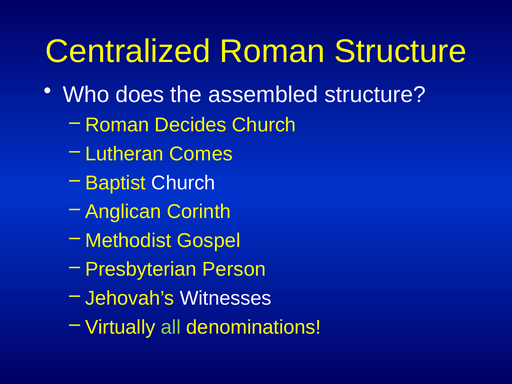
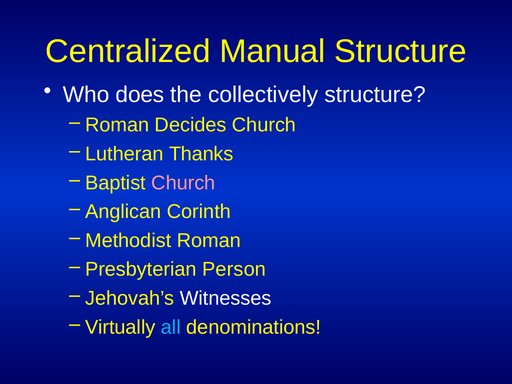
Centralized Roman: Roman -> Manual
assembled: assembled -> collectively
Comes: Comes -> Thanks
Church at (183, 183) colour: white -> pink
Methodist Gospel: Gospel -> Roman
all colour: light green -> light blue
